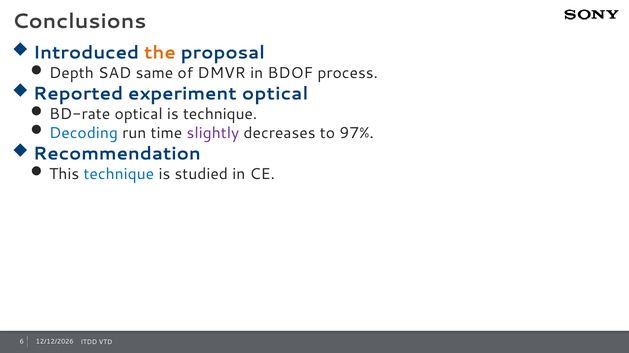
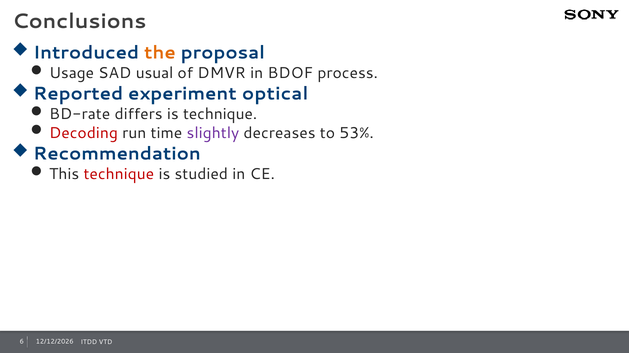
Depth: Depth -> Usage
same: same -> usual
BD-rate optical: optical -> differs
Decoding colour: blue -> red
97%: 97% -> 53%
technique at (119, 174) colour: blue -> red
